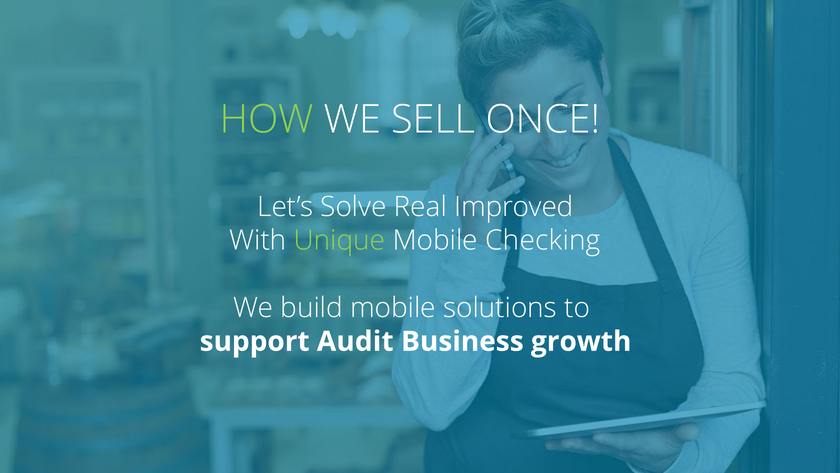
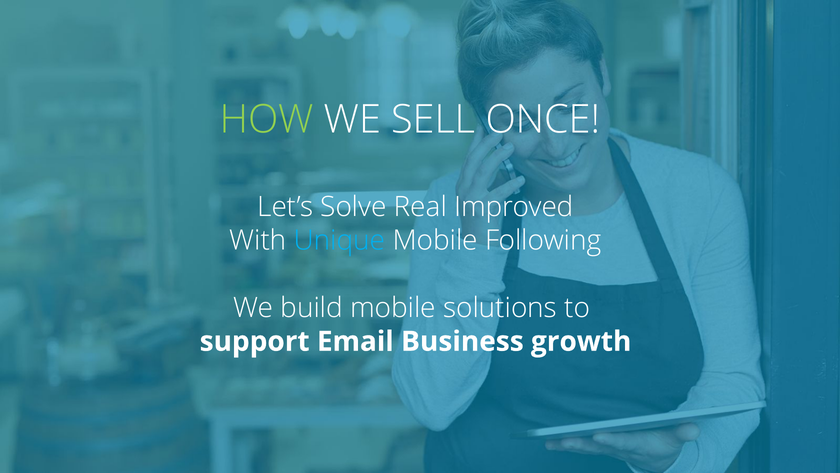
Unique colour: light green -> light blue
Checking: Checking -> Following
Audit: Audit -> Email
